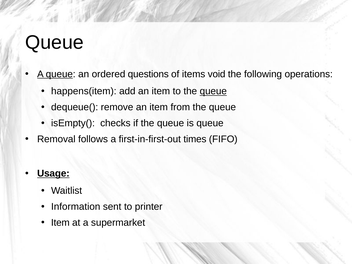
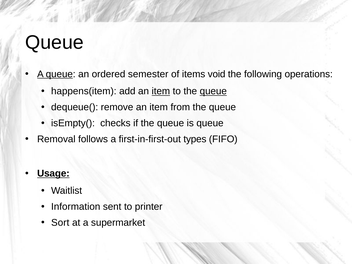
questions: questions -> semester
item at (161, 91) underline: none -> present
times: times -> types
Item at (60, 223): Item -> Sort
